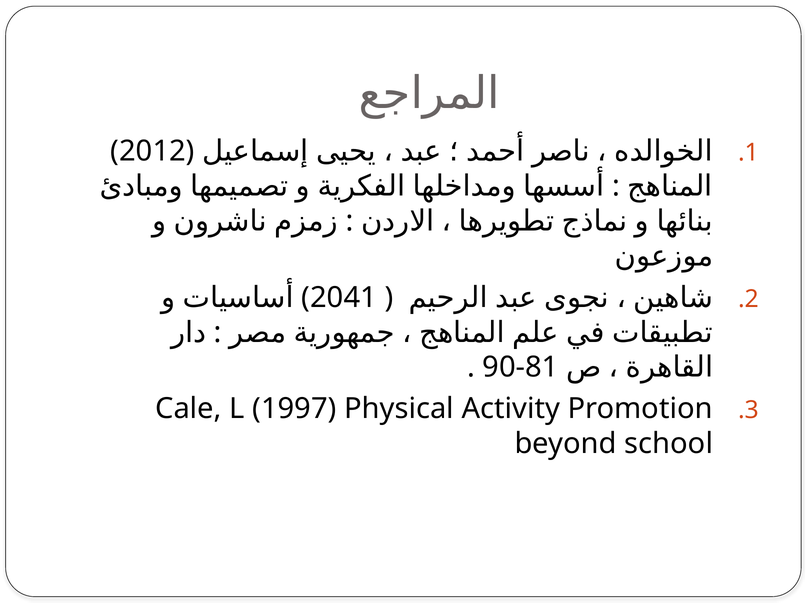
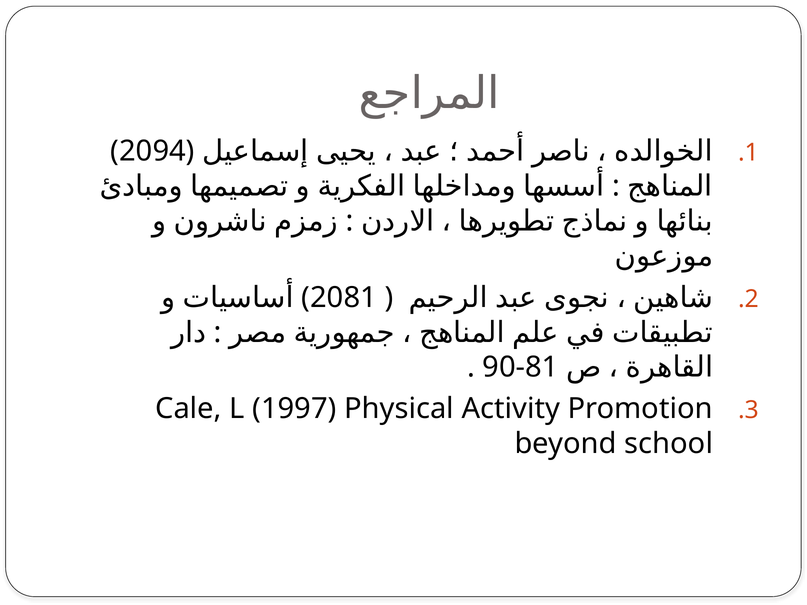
2012: 2012 -> 2094
2041: 2041 -> 2081
